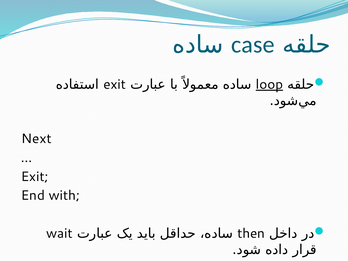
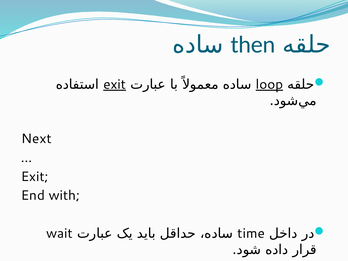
case: case -> then
exit at (115, 84) underline: none -> present
then: then -> time
